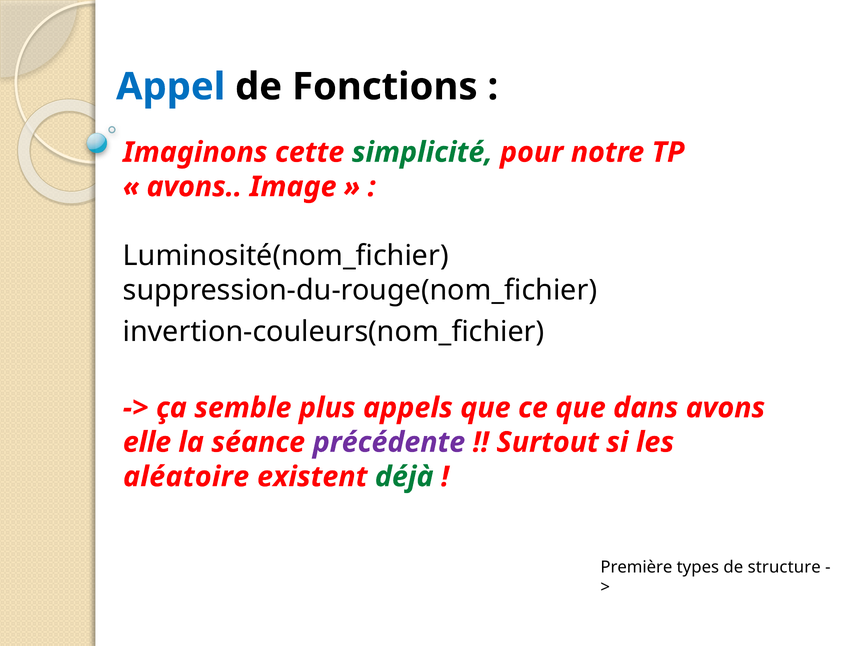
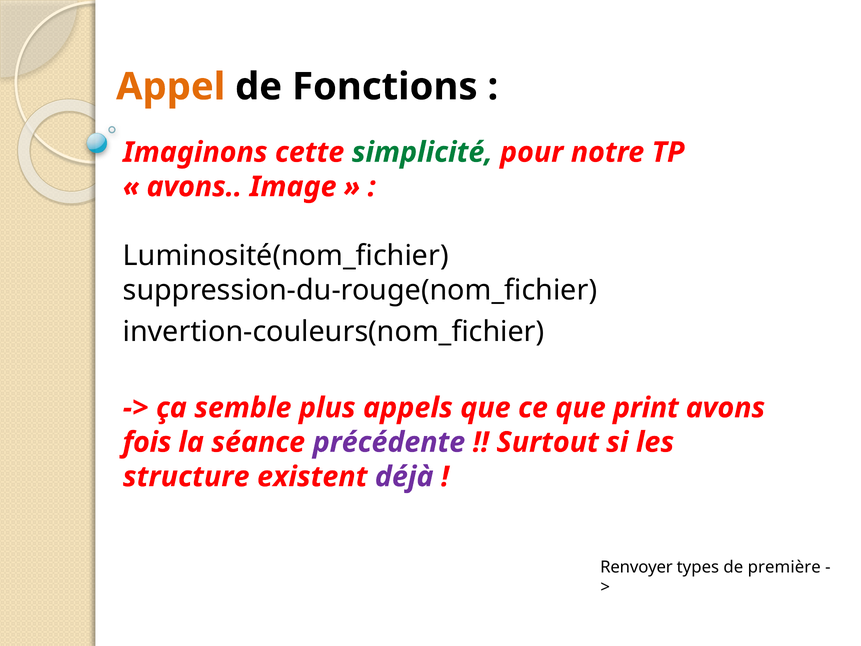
Appel colour: blue -> orange
dans: dans -> print
elle: elle -> fois
aléatoire: aléatoire -> structure
déjà colour: green -> purple
Première: Première -> Renvoyer
structure: structure -> première
